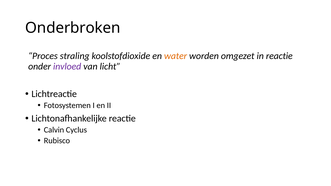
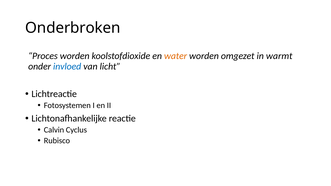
Proces straling: straling -> worden
in reactie: reactie -> warmt
invloed colour: purple -> blue
